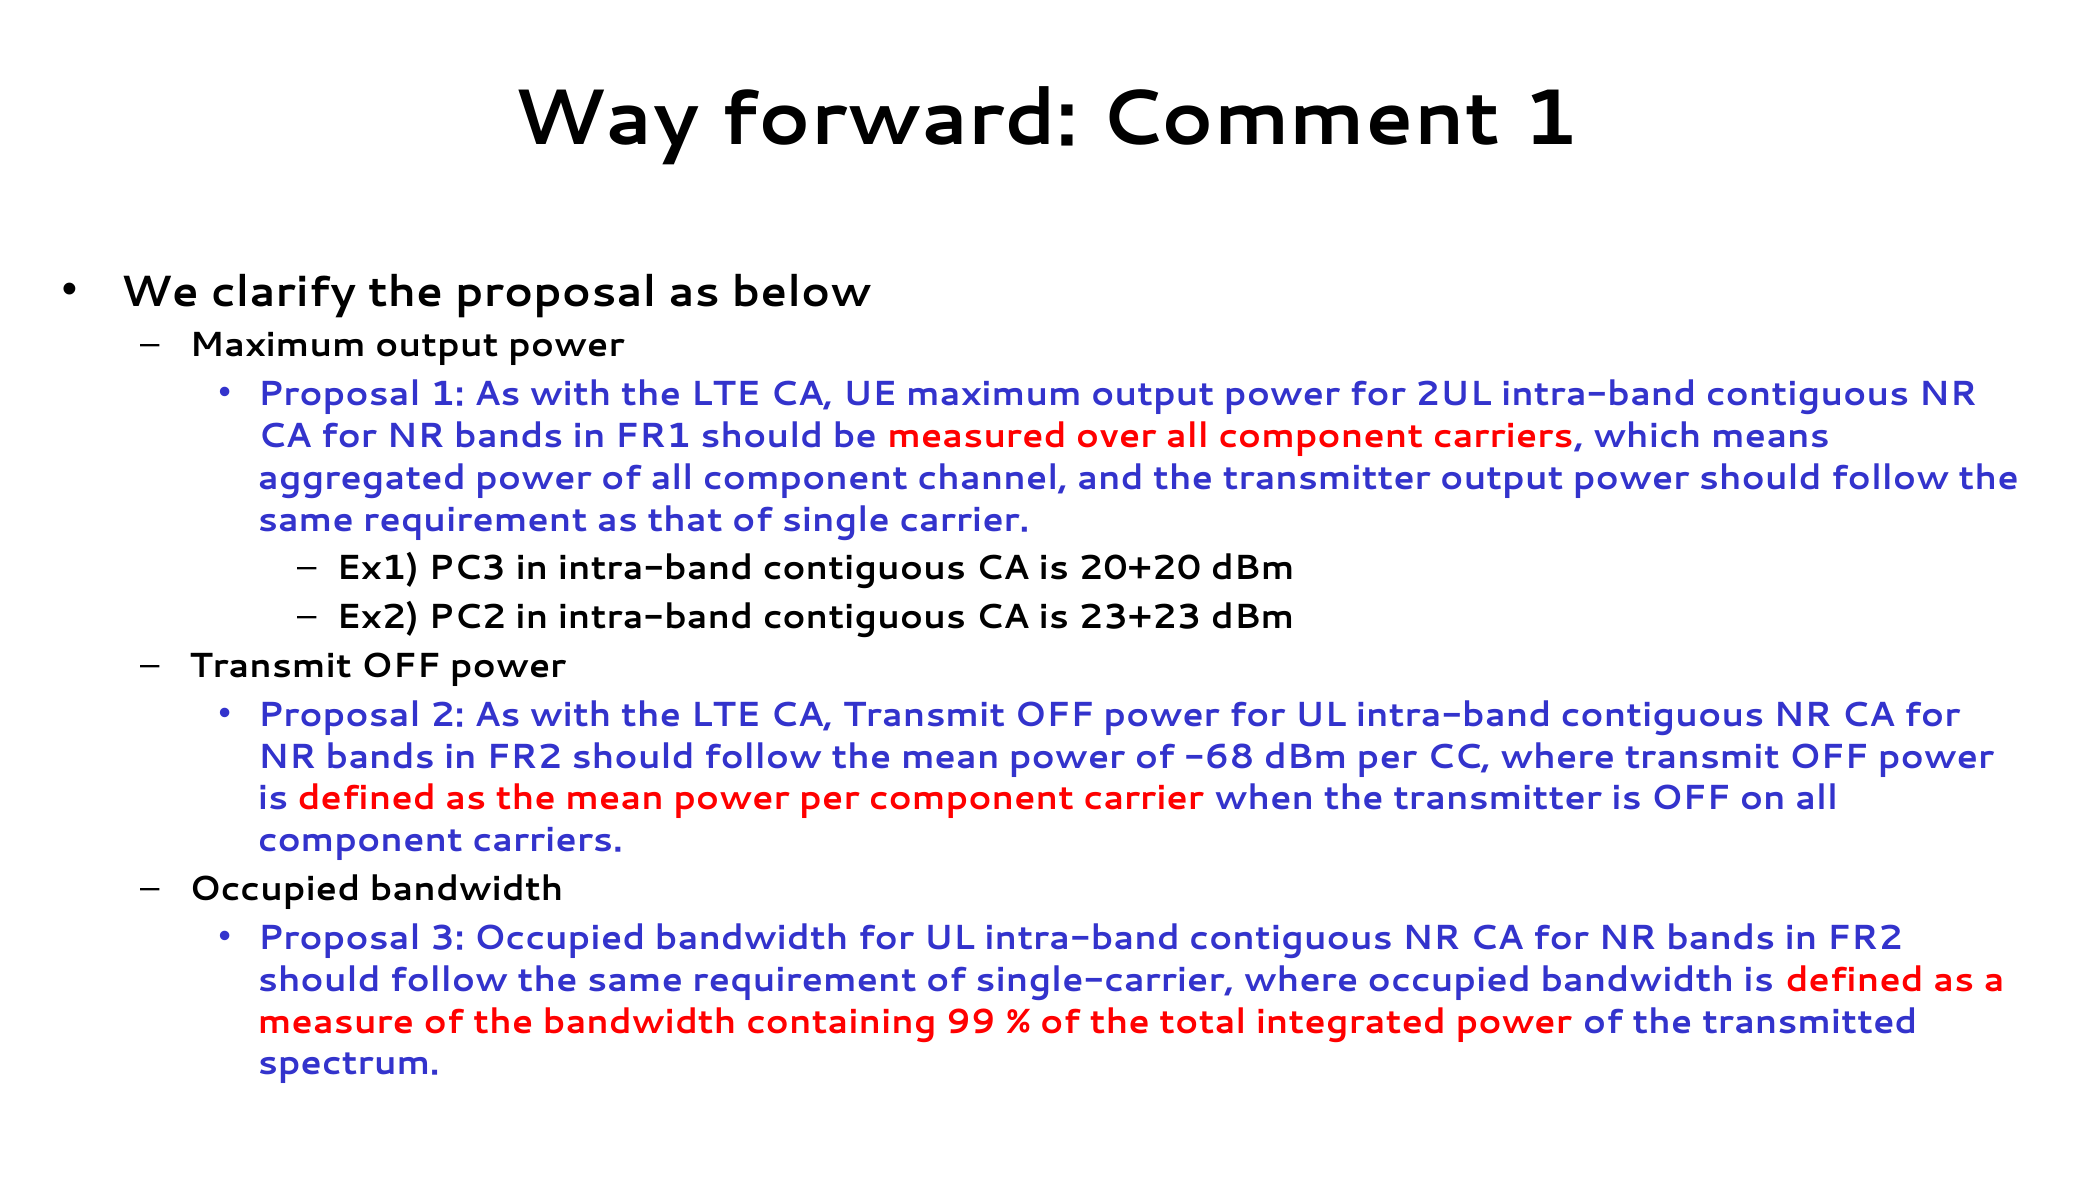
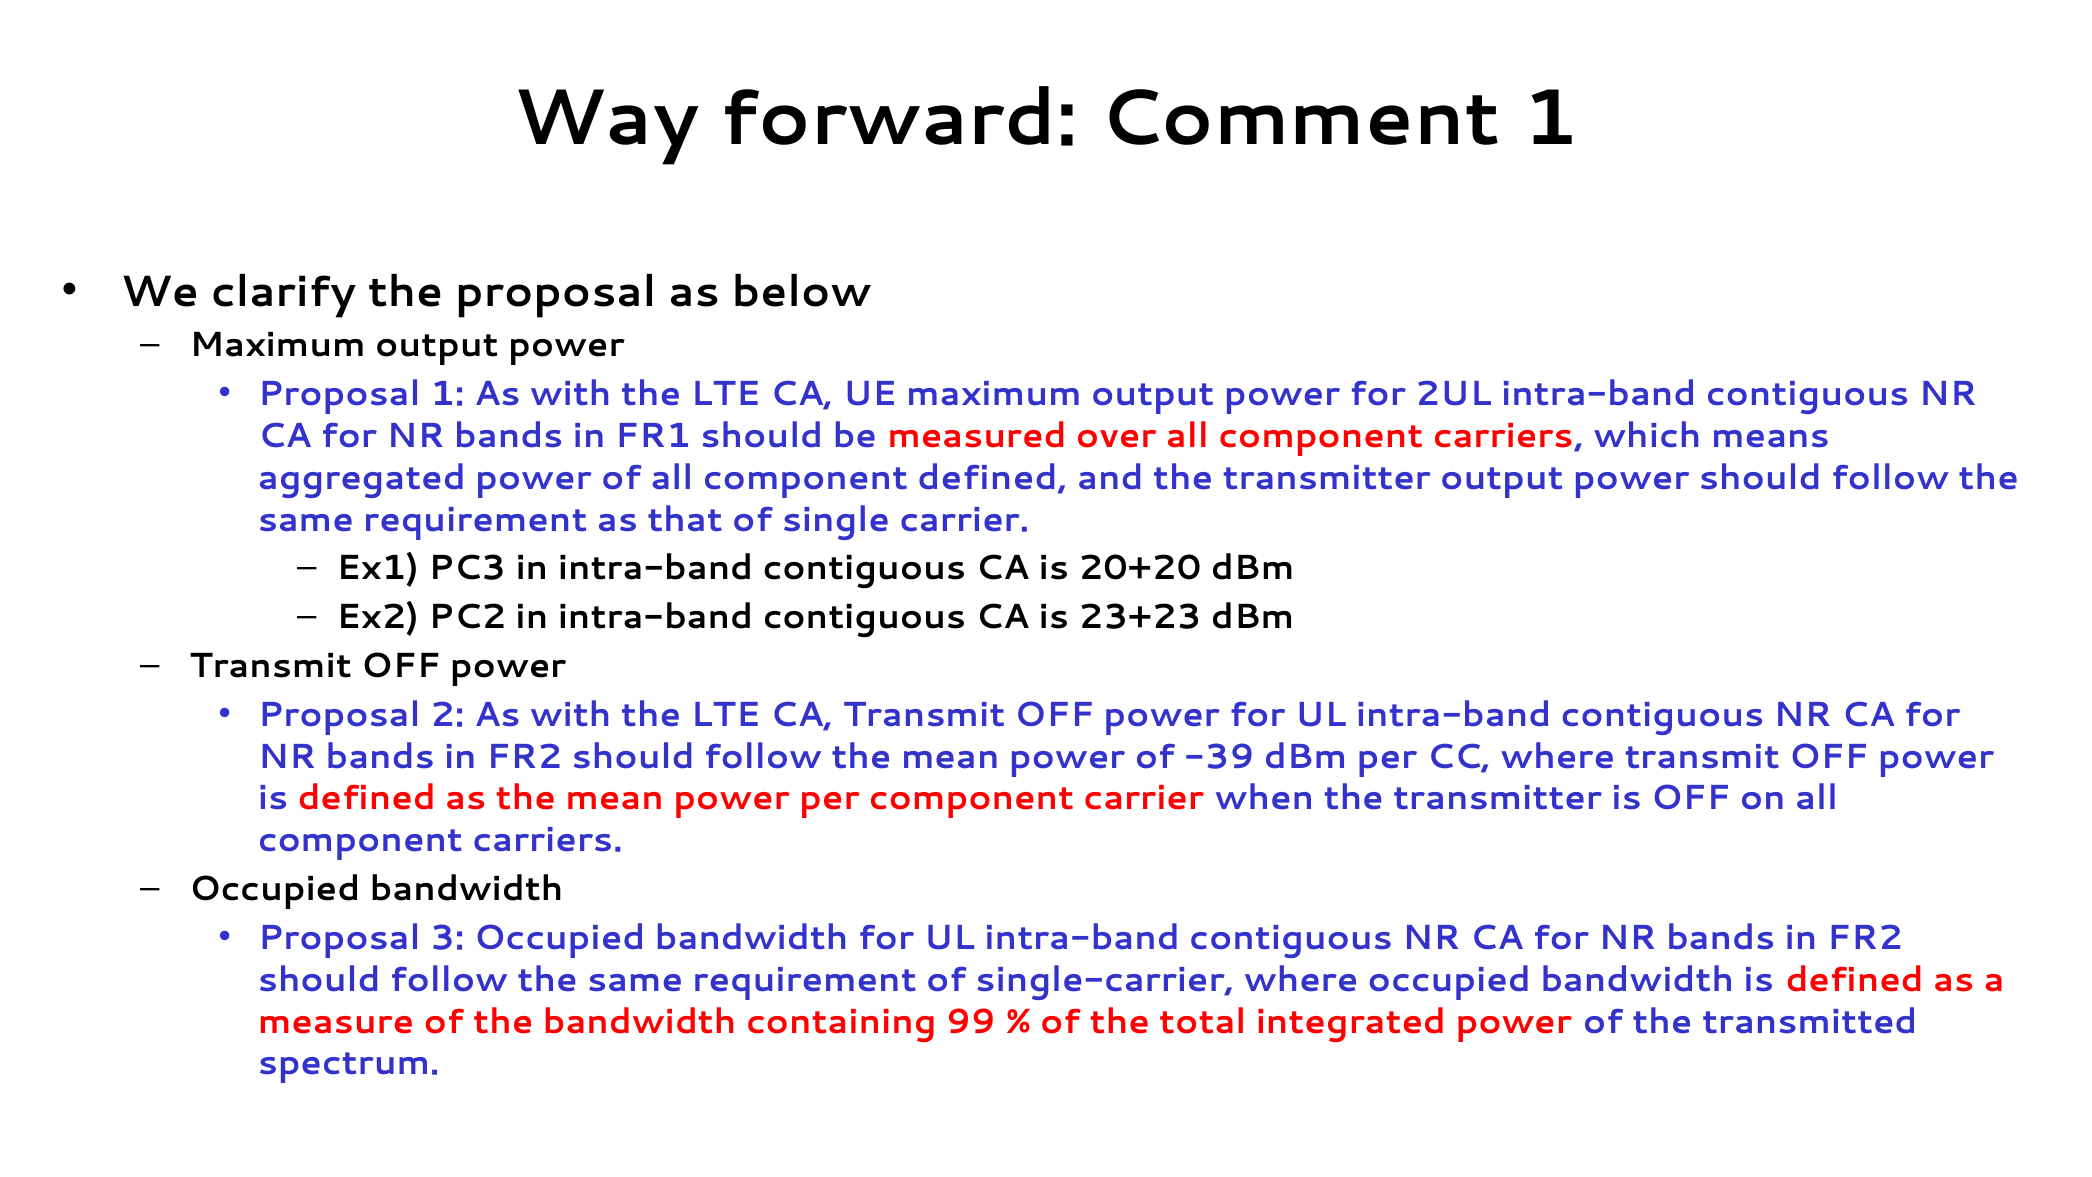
component channel: channel -> defined
-68: -68 -> -39
